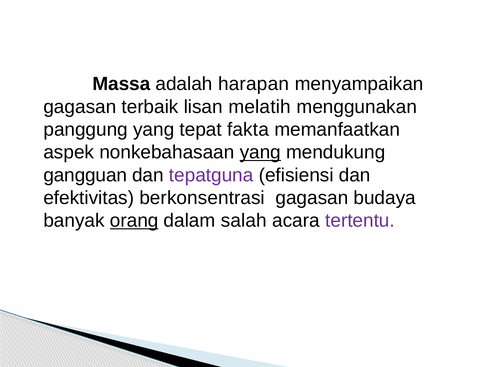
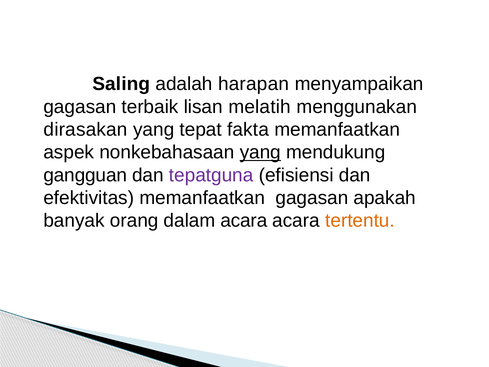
Massa: Massa -> Saling
panggung: panggung -> dirasakan
efektivitas berkonsentrasi: berkonsentrasi -> memanfaatkan
budaya: budaya -> apakah
orang underline: present -> none
dalam salah: salah -> acara
tertentu colour: purple -> orange
